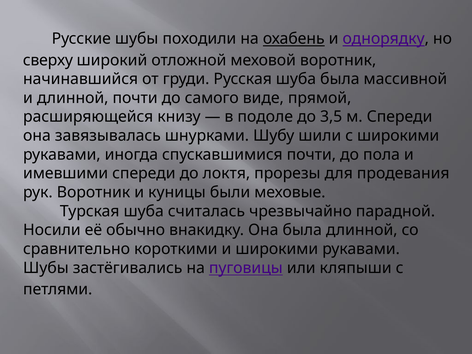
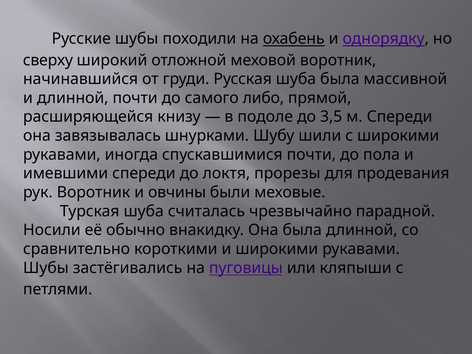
виде: виде -> либо
куницы: куницы -> овчины
